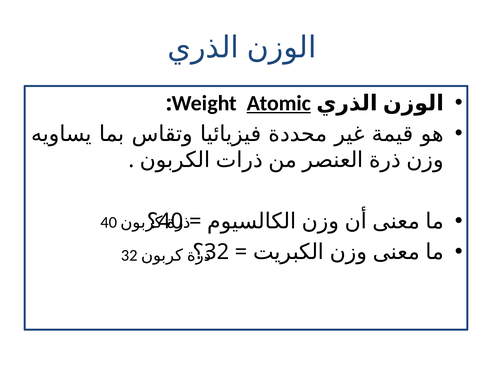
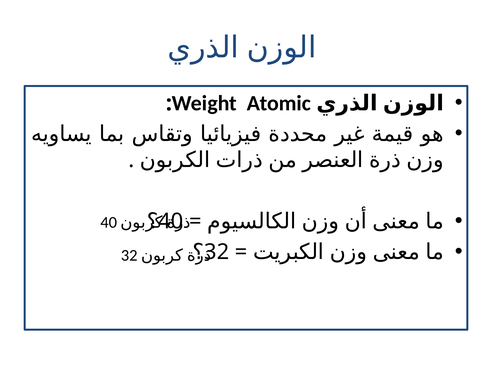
Atomic underline: present -> none
